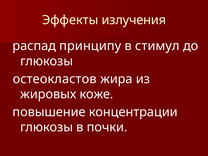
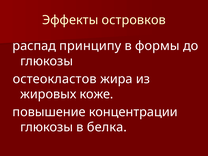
излучения: излучения -> островков
стимул: стимул -> формы
почки: почки -> белка
